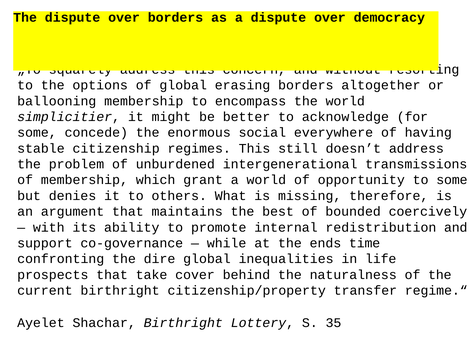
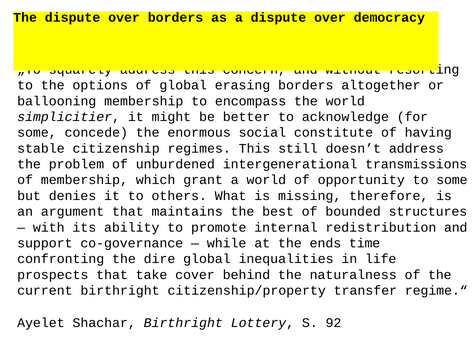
everywhere: everywhere -> constitute
coercively: coercively -> structures
35: 35 -> 92
